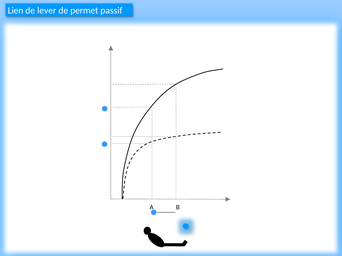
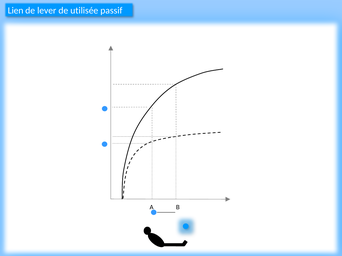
permet: permet -> utilisée
